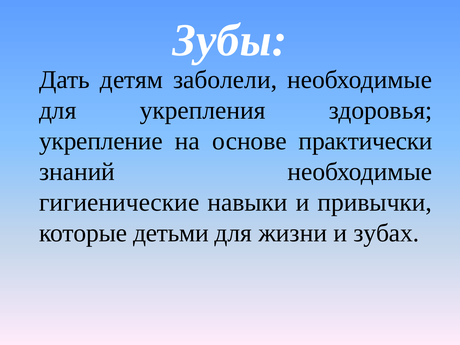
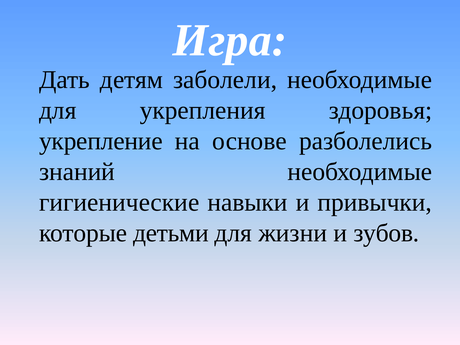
Зубы: Зубы -> Игра
практически: практически -> разболелись
зубах: зубах -> зубов
